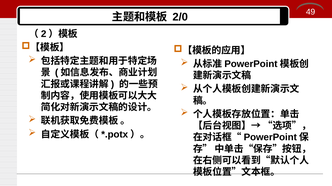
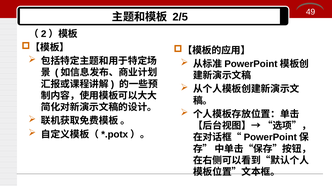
2/0: 2/0 -> 2/5
